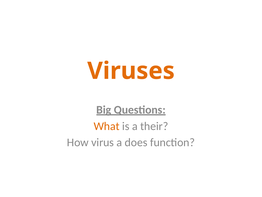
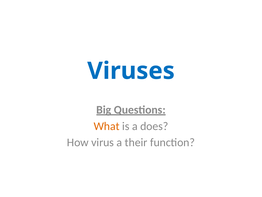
Viruses colour: orange -> blue
their: their -> does
does: does -> their
